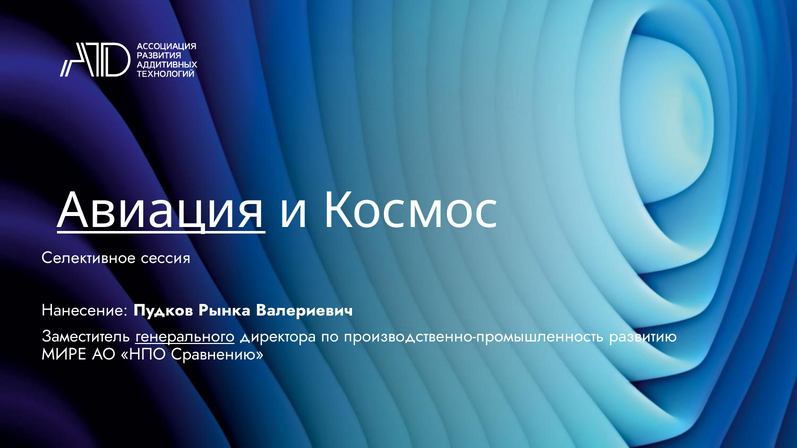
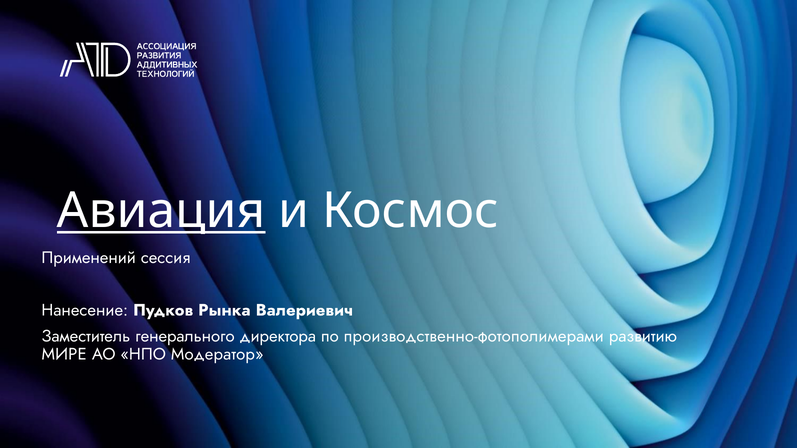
Селективное: Селективное -> Применений
генерального underline: present -> none
производственно-промышленность: производственно-промышленность -> производственно-фотополимерами
Сравнению: Сравнению -> Модератор
